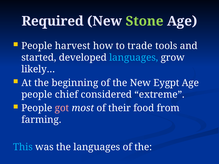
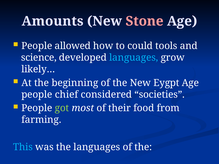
Required: Required -> Amounts
Stone colour: light green -> pink
harvest: harvest -> allowed
trade: trade -> could
started: started -> science
extreme: extreme -> societies
got colour: pink -> light green
